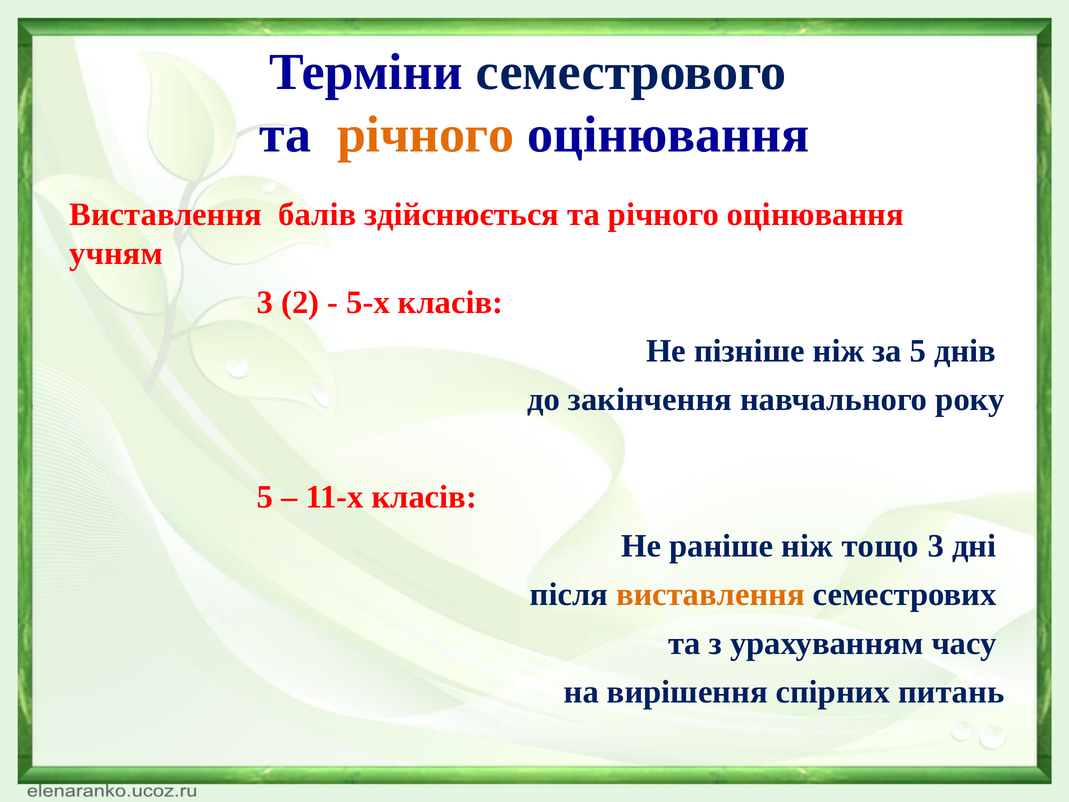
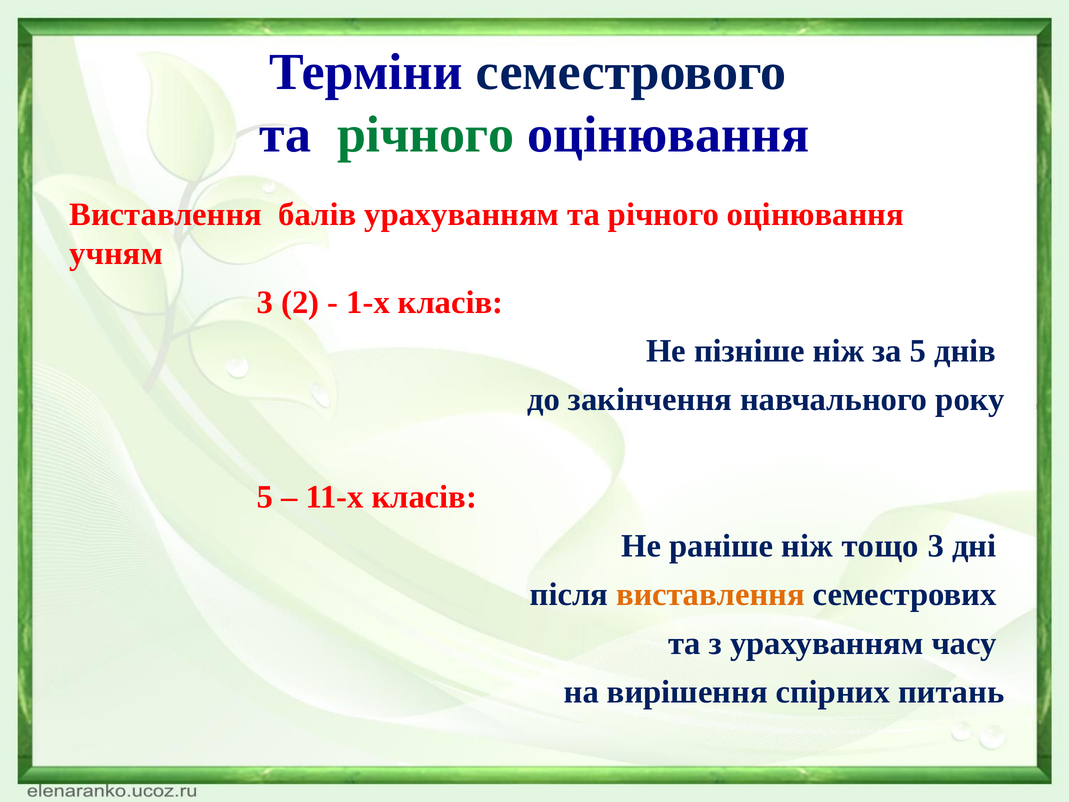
річного at (426, 135) colour: orange -> green
балів здійснюється: здійснюється -> урахуванням
5-х: 5-х -> 1-х
